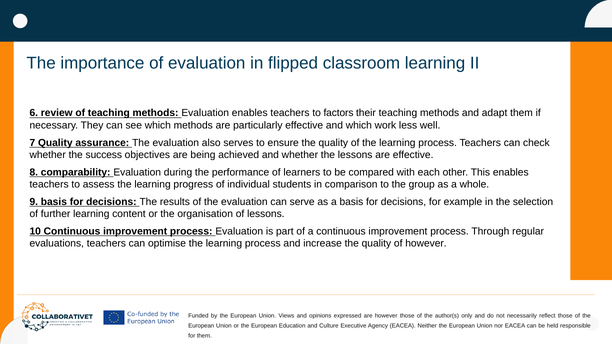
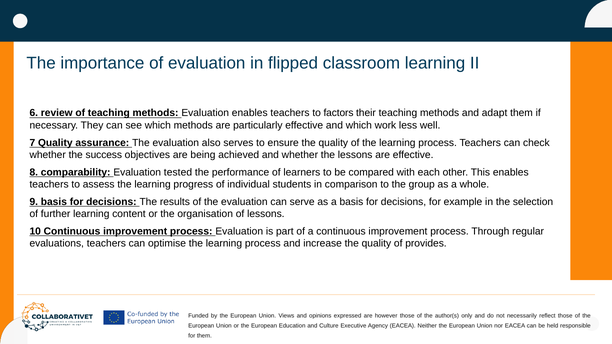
during: during -> tested
of however: however -> provides
